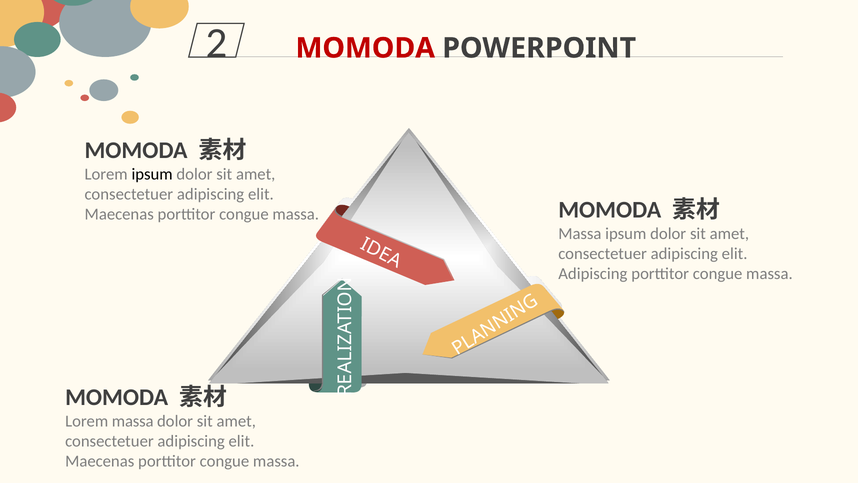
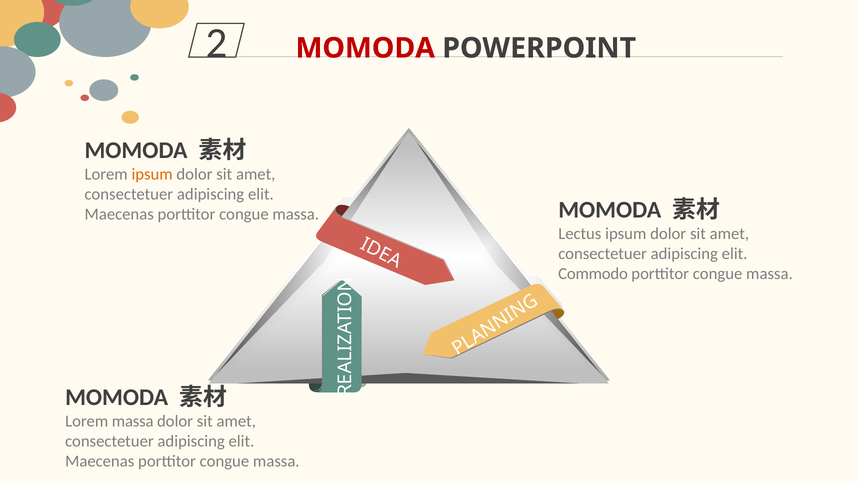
ipsum at (152, 174) colour: black -> orange
Massa at (580, 234): Massa -> Lectus
Adipiscing at (593, 274): Adipiscing -> Commodo
